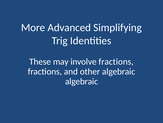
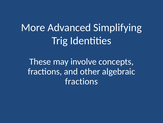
involve fractions: fractions -> concepts
algebraic at (82, 81): algebraic -> fractions
